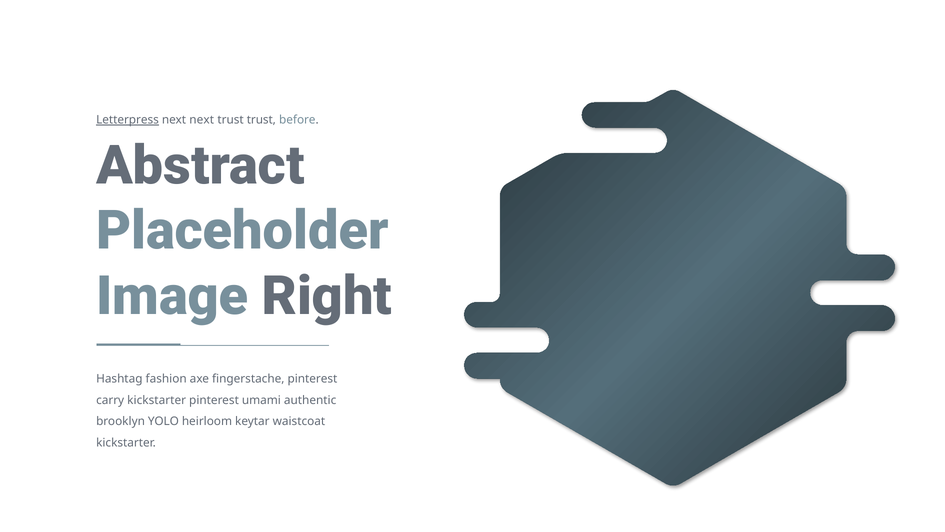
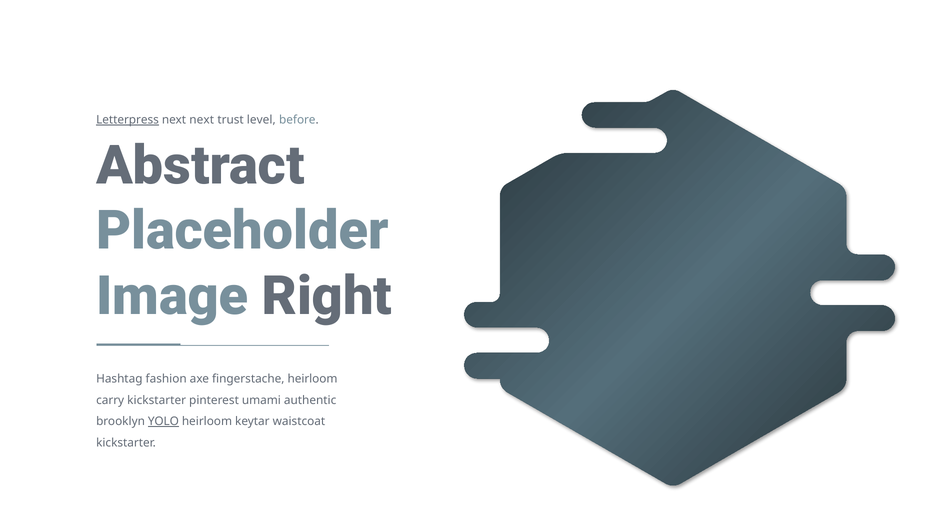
trust trust: trust -> level
fingerstache pinterest: pinterest -> heirloom
YOLO underline: none -> present
